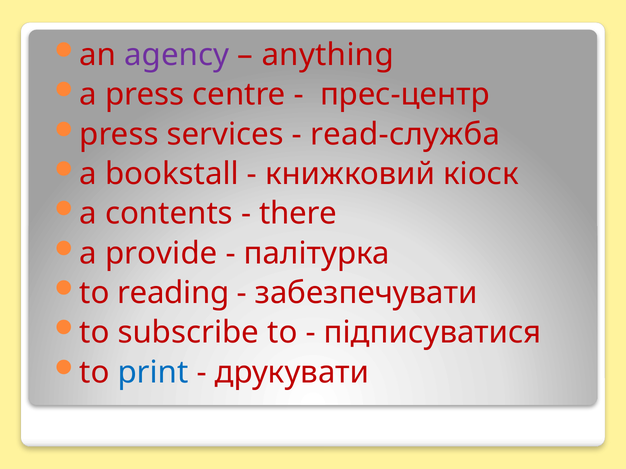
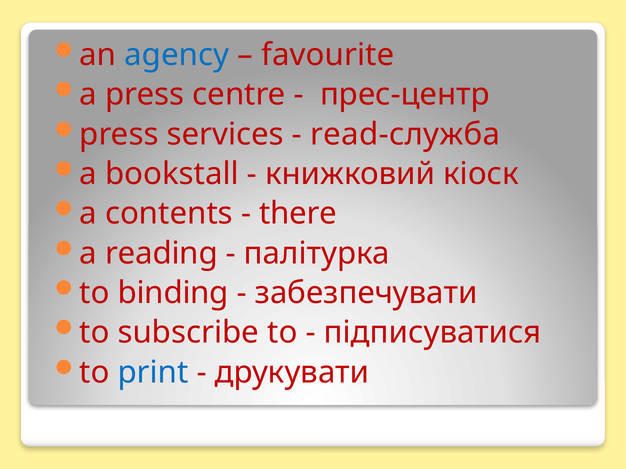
agency colour: purple -> blue
anything: anything -> favourite
provide: provide -> reading
reading: reading -> binding
